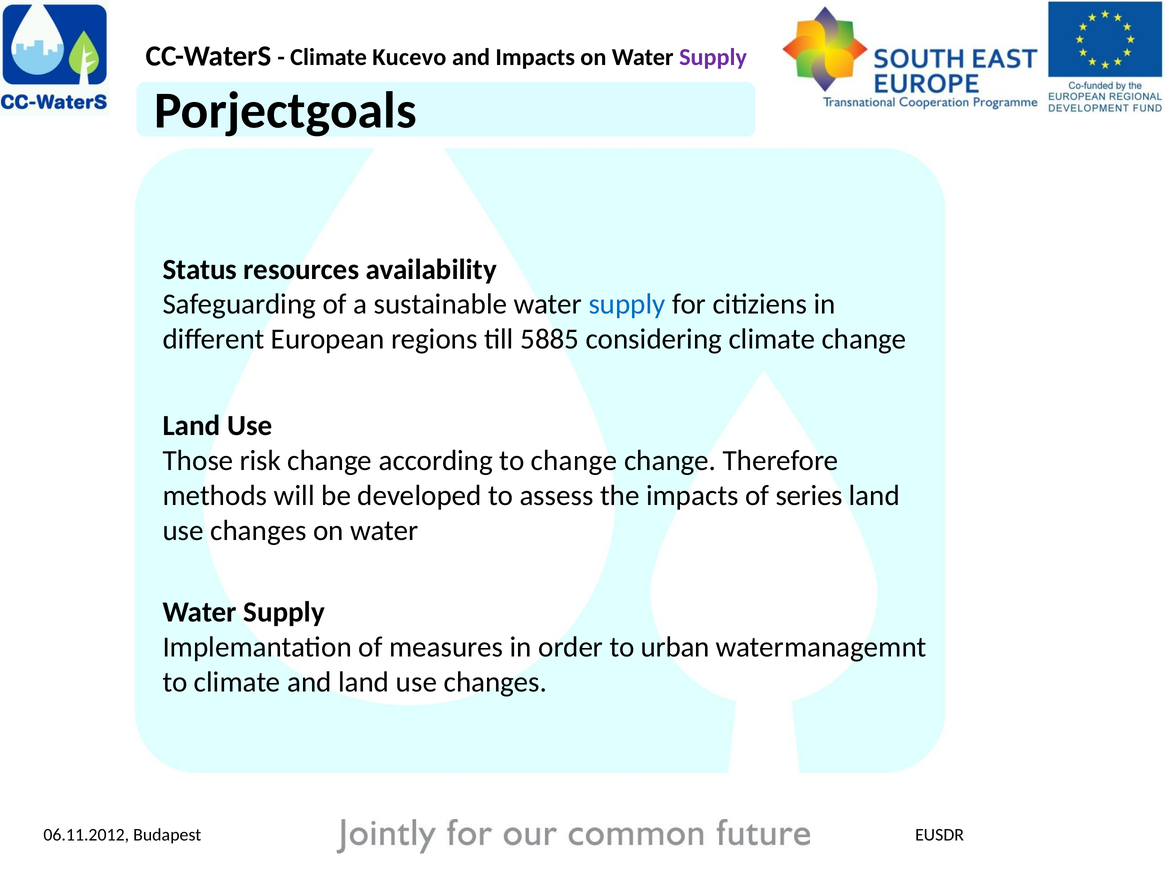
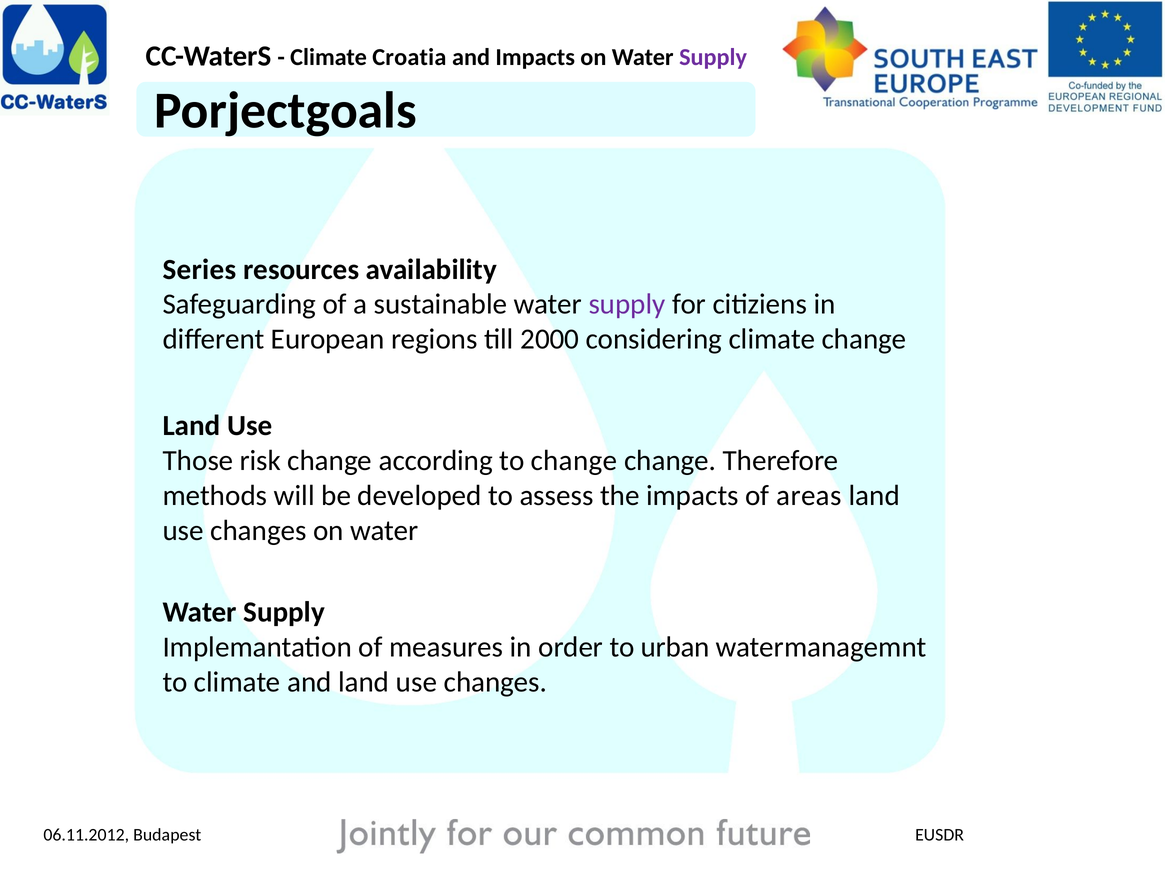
Kucevo: Kucevo -> Croatia
Status: Status -> Series
supply at (627, 304) colour: blue -> purple
5885: 5885 -> 2000
series: series -> areas
